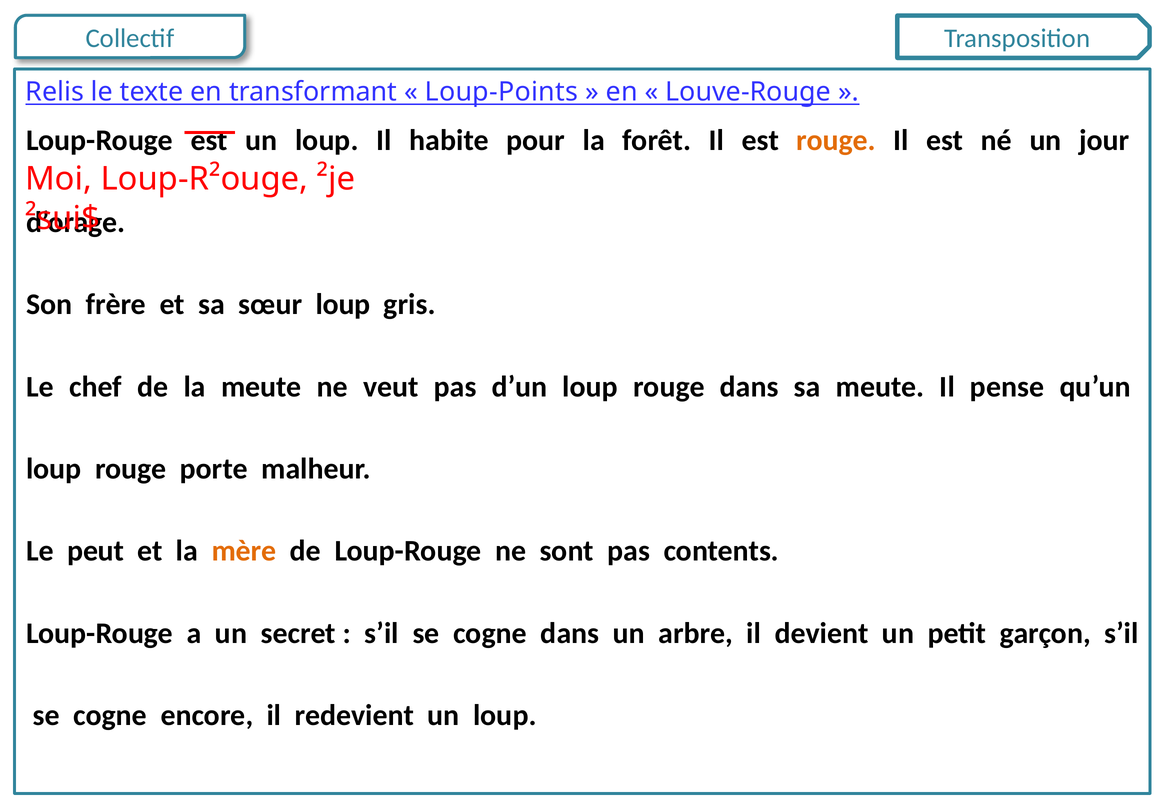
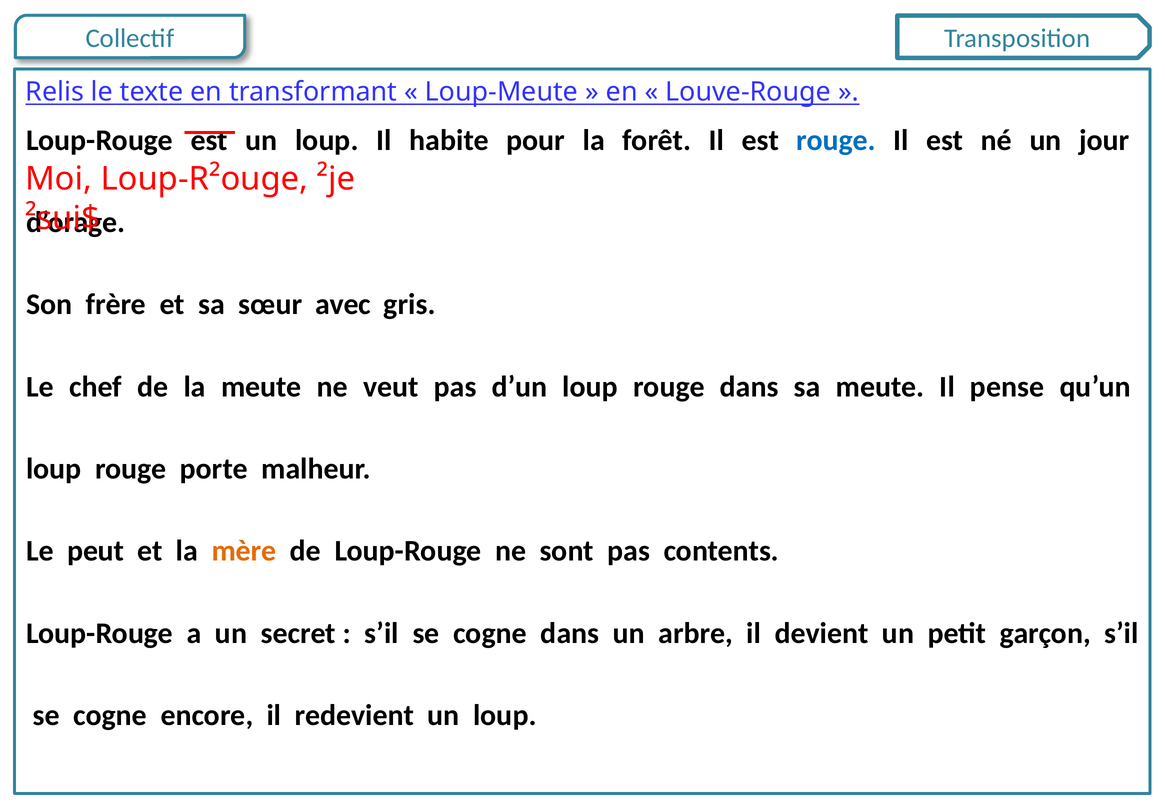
Loup-Points: Loup-Points -> Loup-Meute
rouge at (836, 140) colour: orange -> blue
sœur loup: loup -> avec
